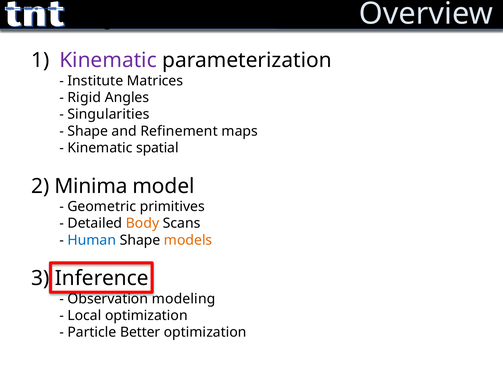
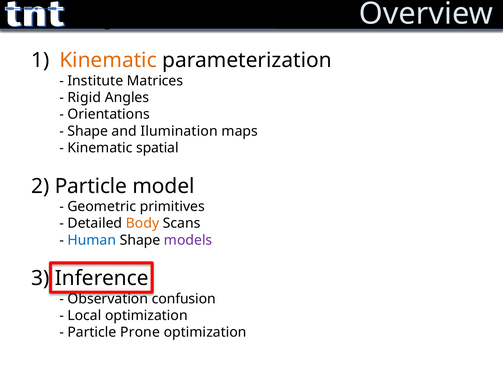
Kinematic at (108, 60) colour: purple -> orange
Singularities: Singularities -> Orientations
Refinement: Refinement -> Ilumination
2 Minima: Minima -> Particle
models colour: orange -> purple
modeling: modeling -> confusion
Better: Better -> Prone
